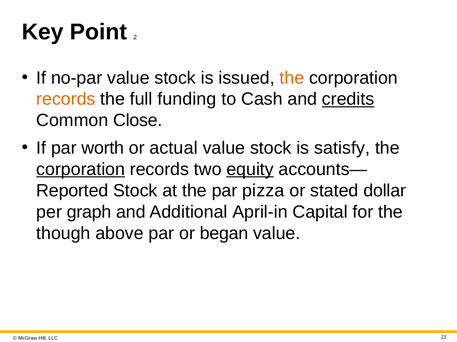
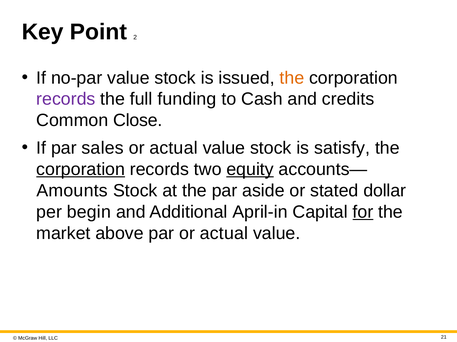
records at (66, 99) colour: orange -> purple
credits underline: present -> none
worth: worth -> sales
Reported: Reported -> Amounts
pizza: pizza -> aside
graph: graph -> begin
for underline: none -> present
though: though -> market
par or began: began -> actual
